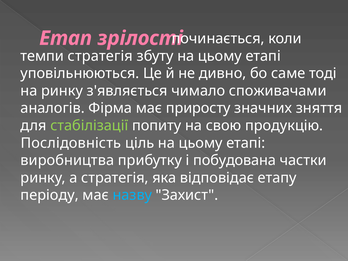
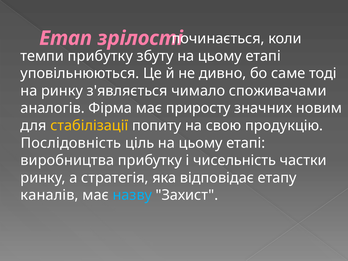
темпи стратегія: стратегія -> прибутку
зняття: зняття -> новим
стабілізації colour: light green -> yellow
побудована: побудована -> чисельність
періоду: періоду -> каналів
